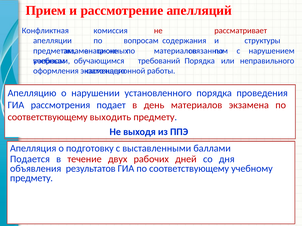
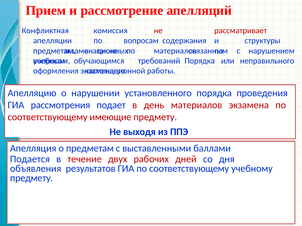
выходить: выходить -> имеющие
о подготовку: подготовку -> предметам
